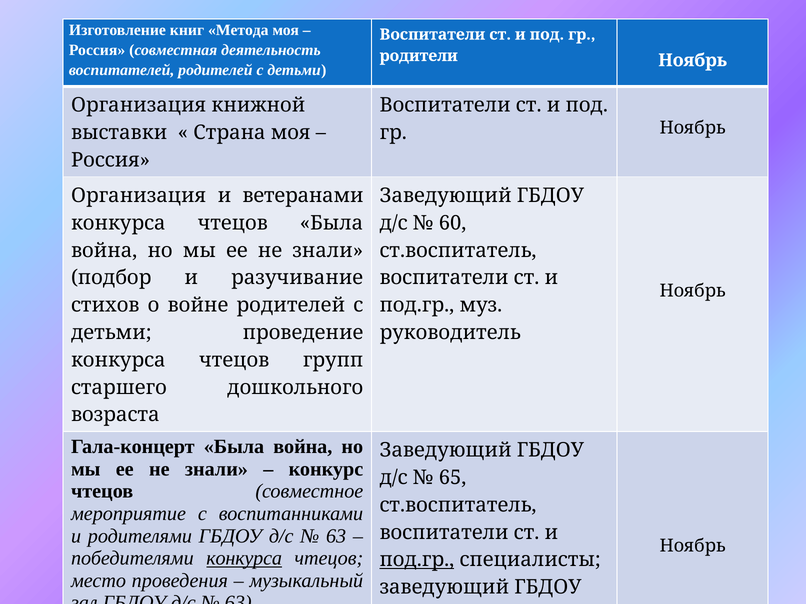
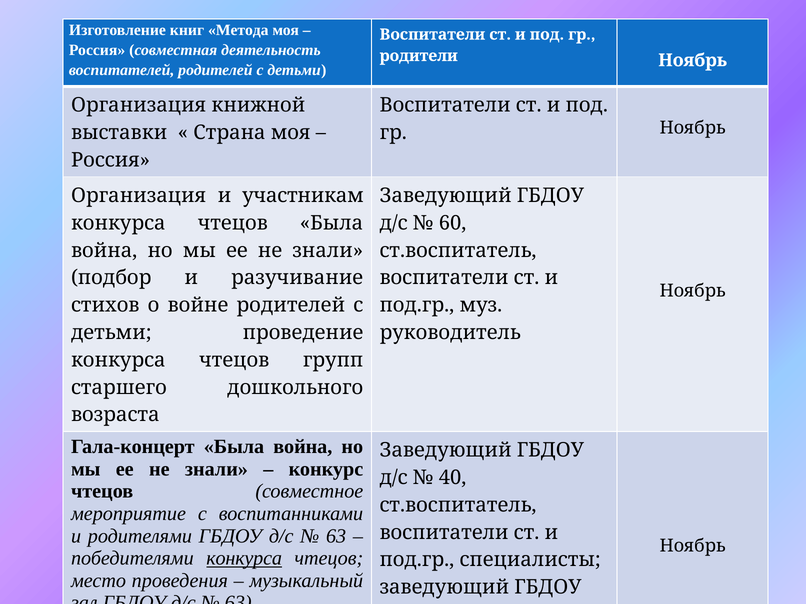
ветеранами: ветеранами -> участникам
65: 65 -> 40
под.гр at (417, 560) underline: present -> none
